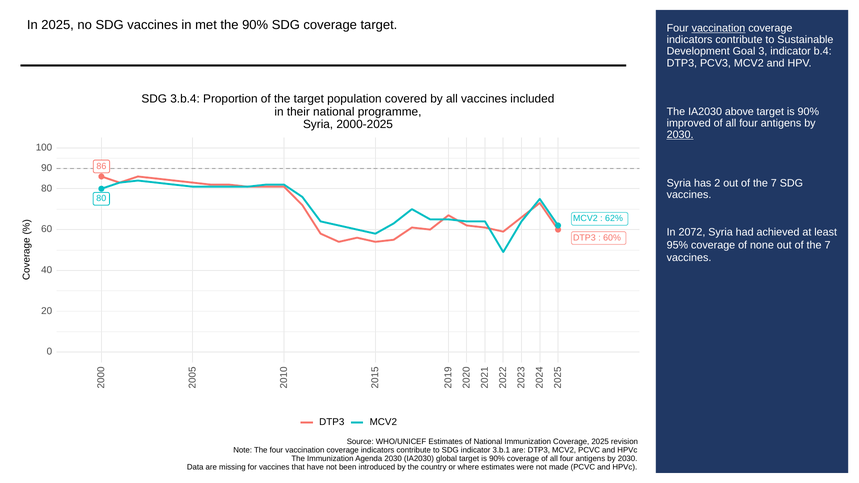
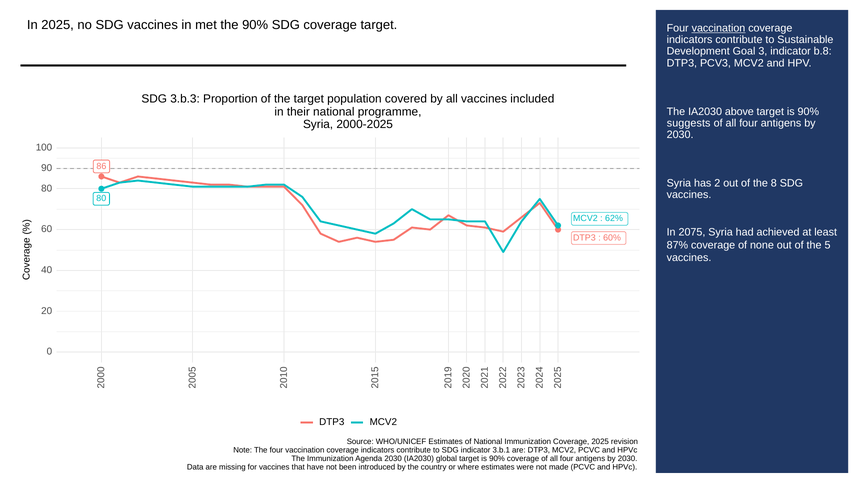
b.4: b.4 -> b.8
3.b.4: 3.b.4 -> 3.b.3
improved: improved -> suggests
2030 at (680, 135) underline: present -> none
7 at (774, 183): 7 -> 8
2072: 2072 -> 2075
95%: 95% -> 87%
7 at (827, 245): 7 -> 5
